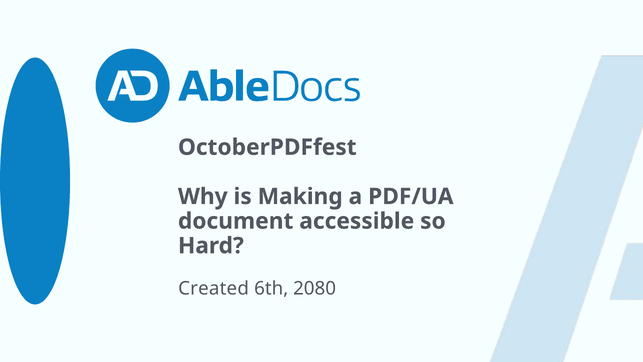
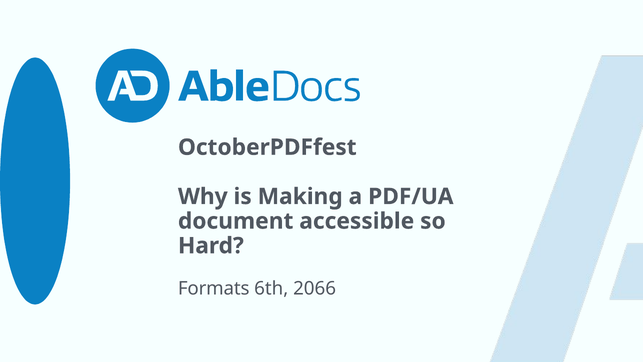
Created: Created -> Formats
2080: 2080 -> 2066
